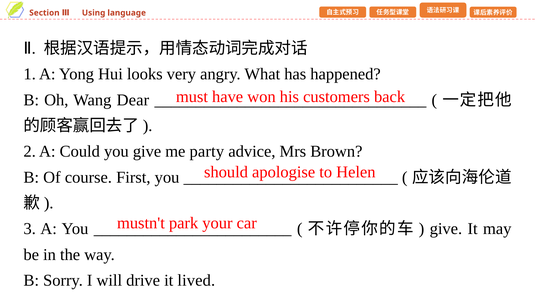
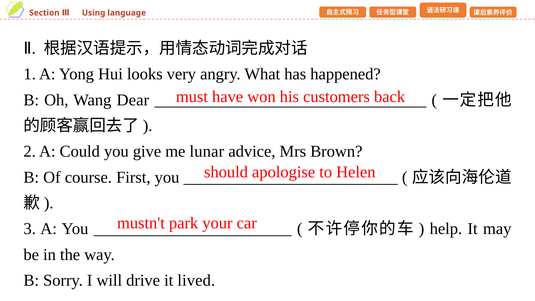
party: party -> lunar
give at (446, 229): give -> help
